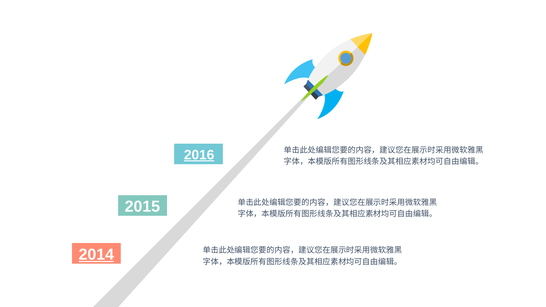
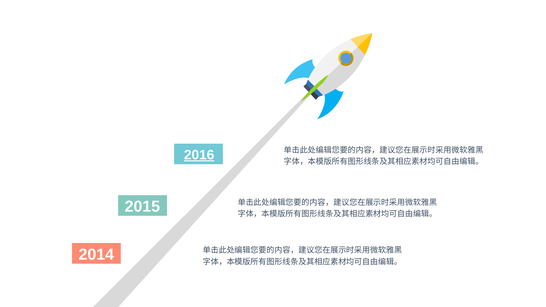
2014 underline: present -> none
